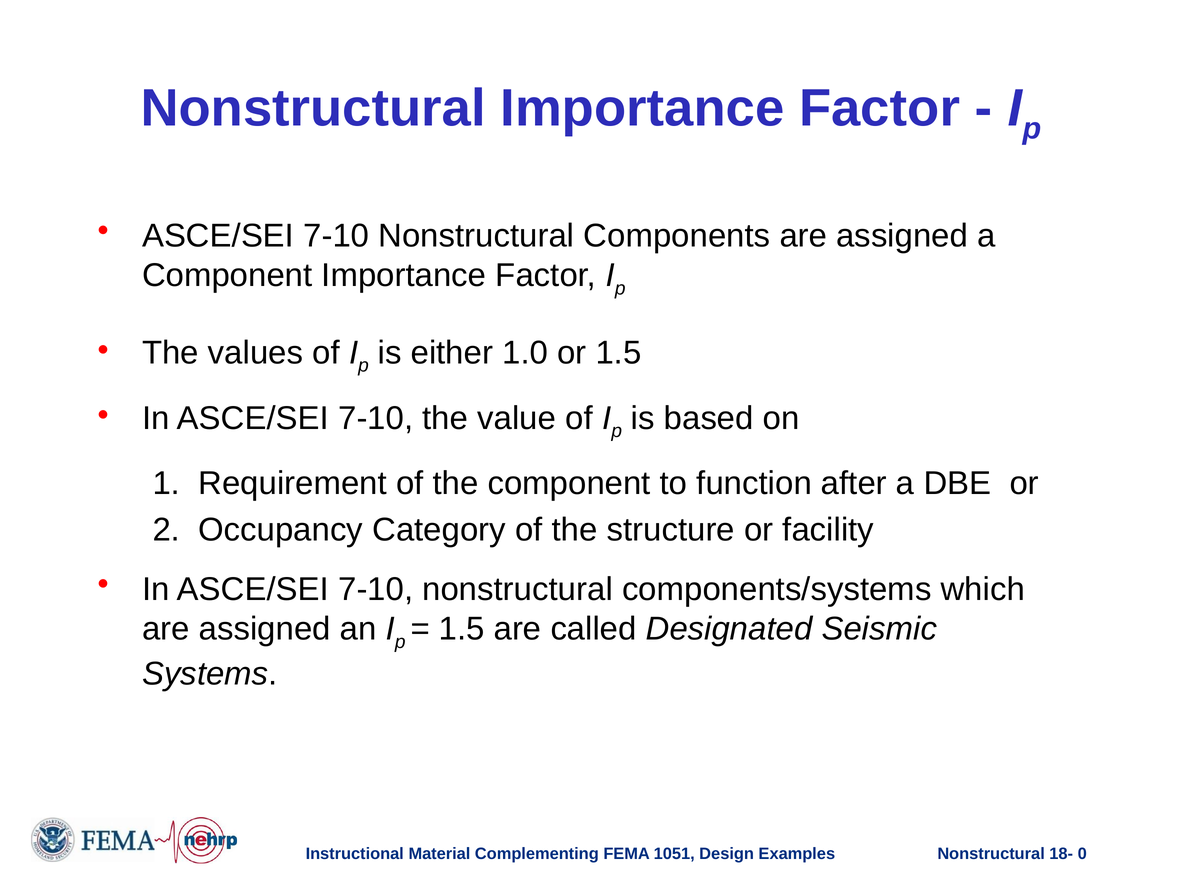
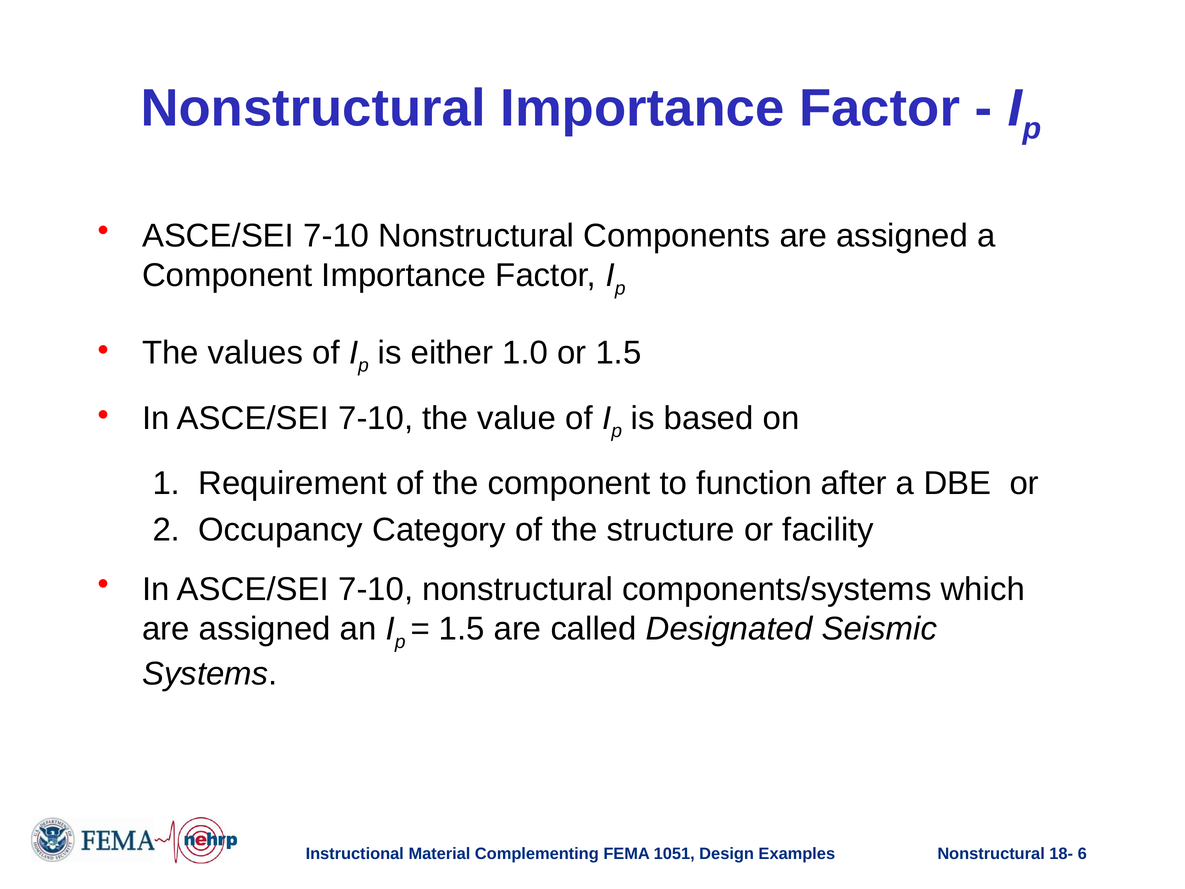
0: 0 -> 6
